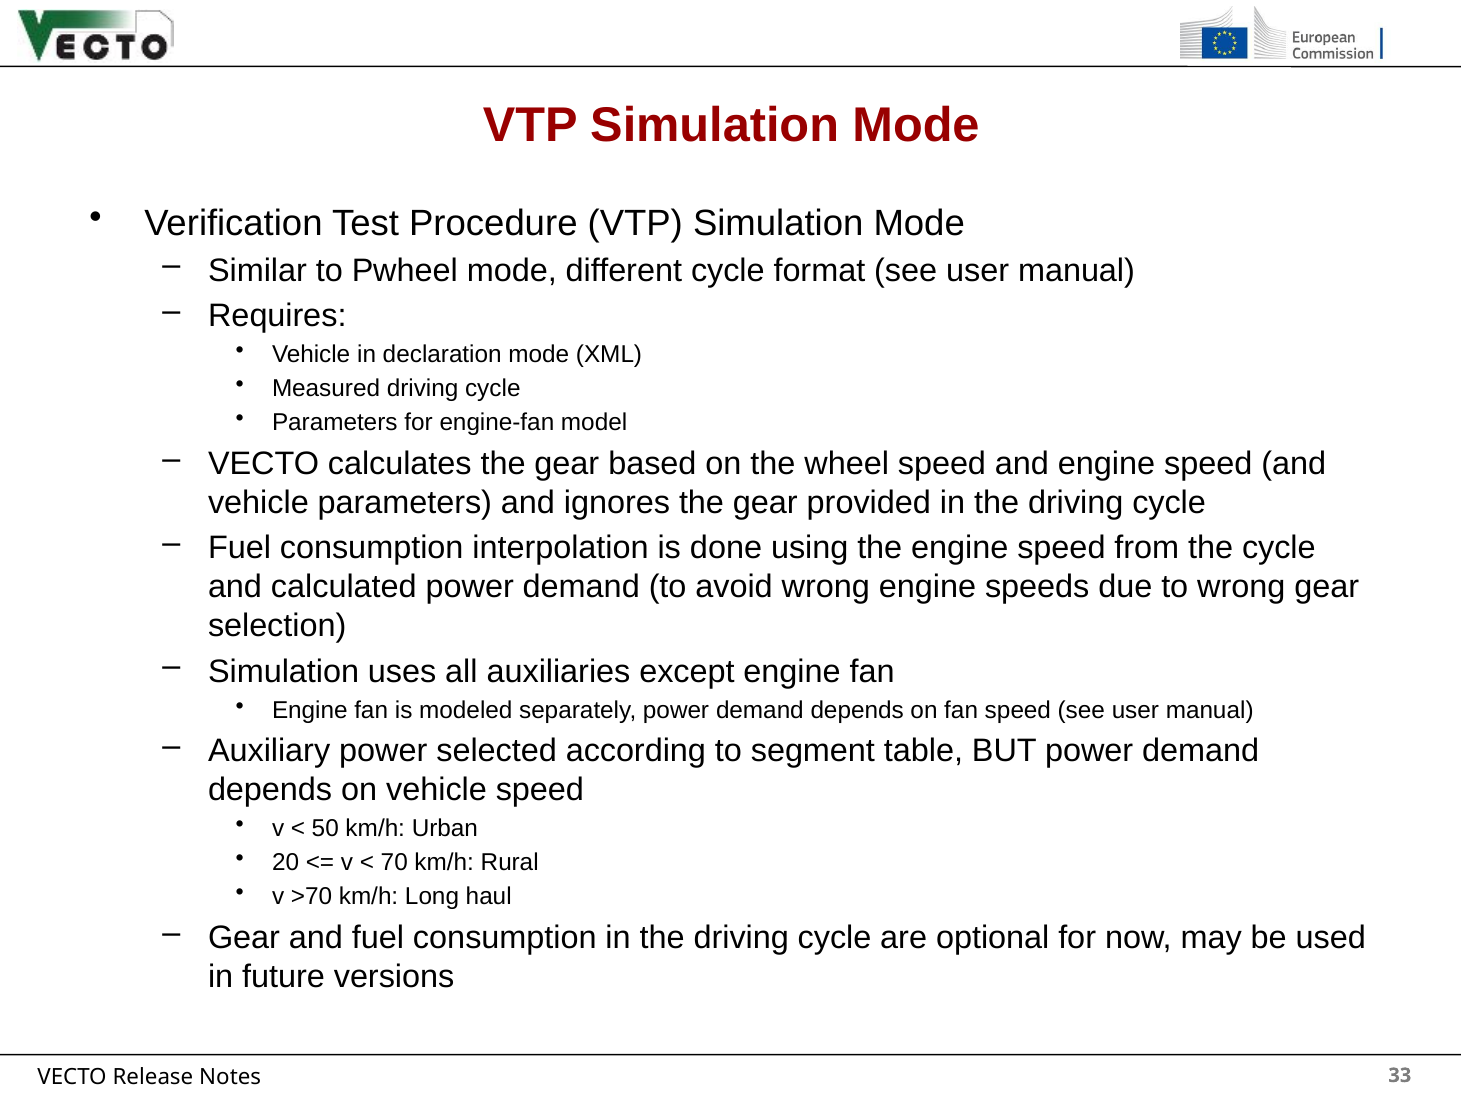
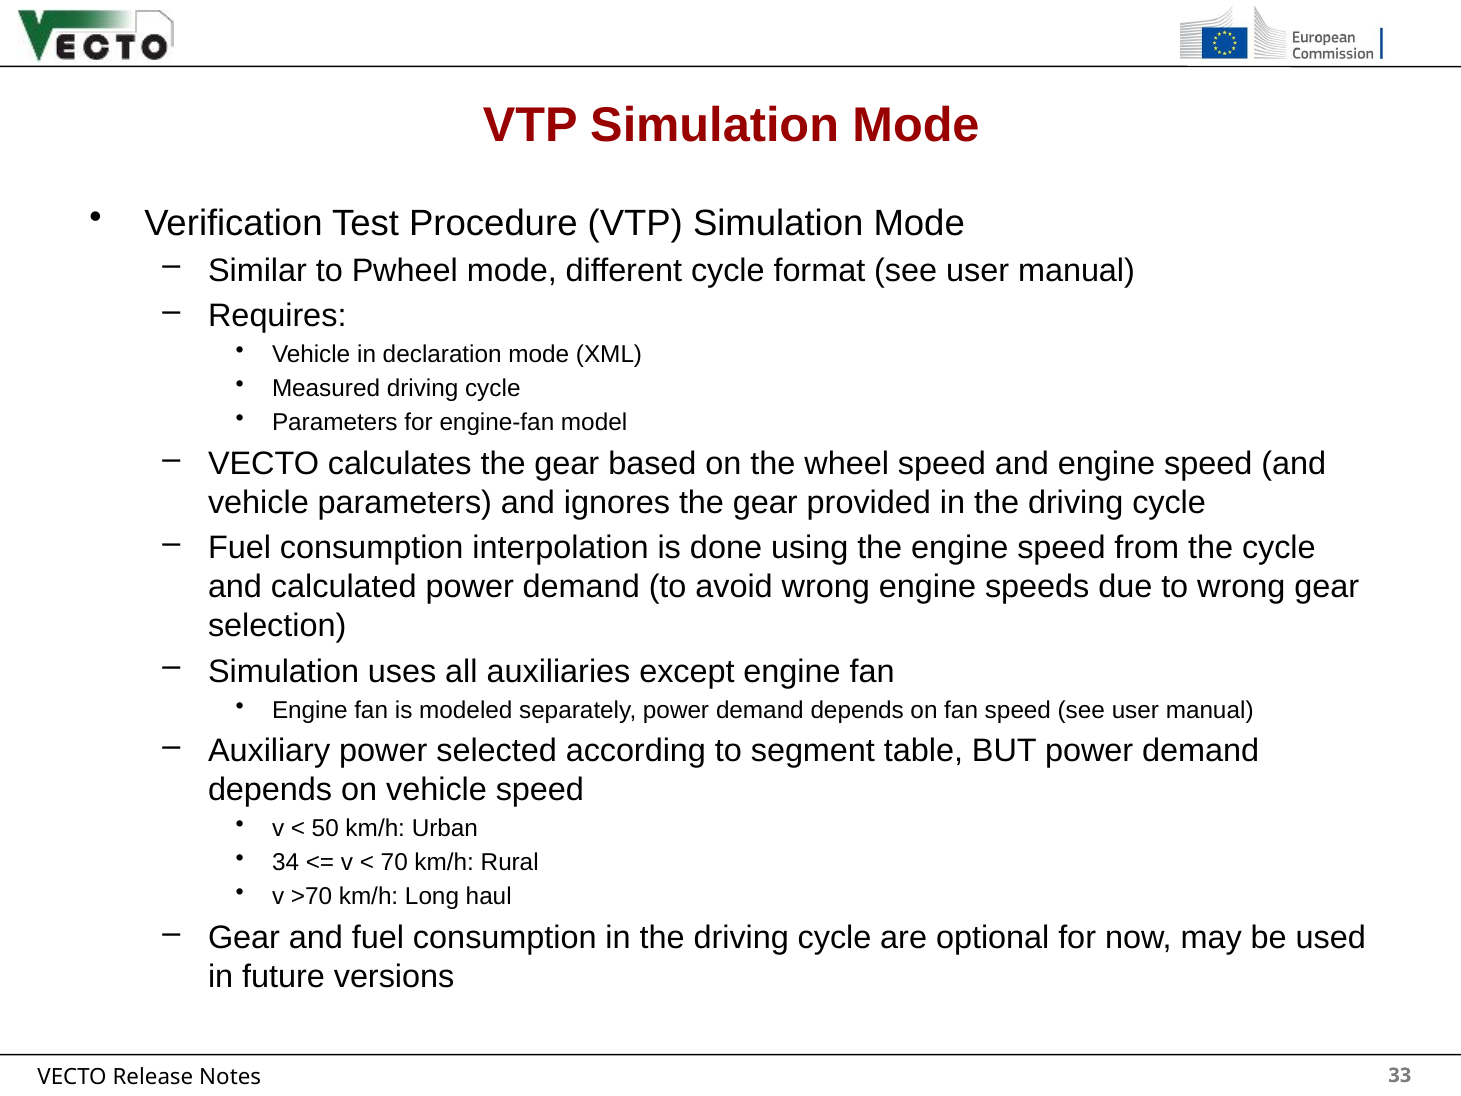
20: 20 -> 34
